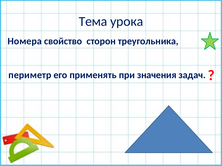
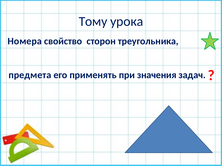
Тема: Тема -> Тому
периметр: периметр -> предмета
